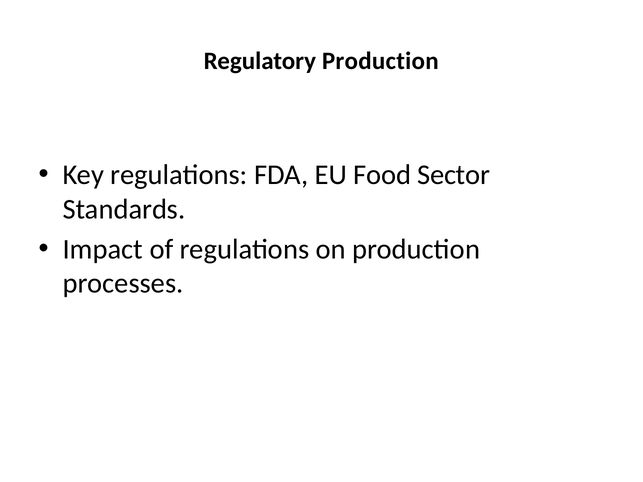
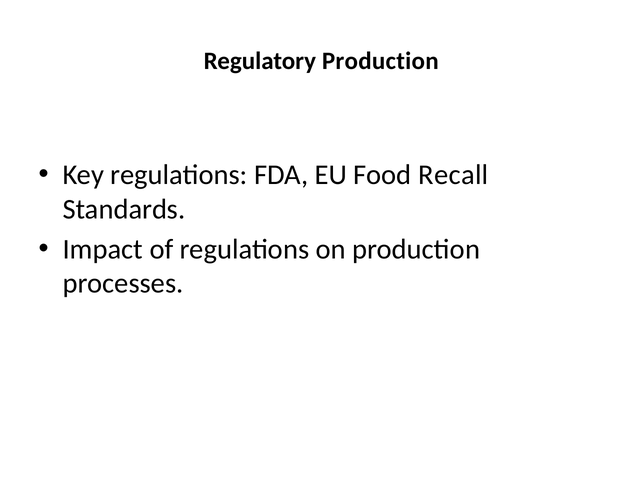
Sector: Sector -> Recall
